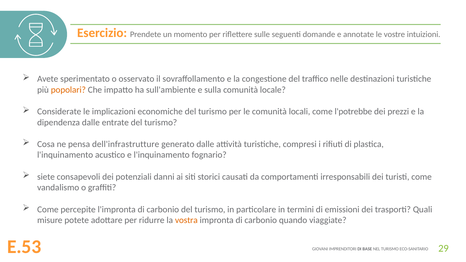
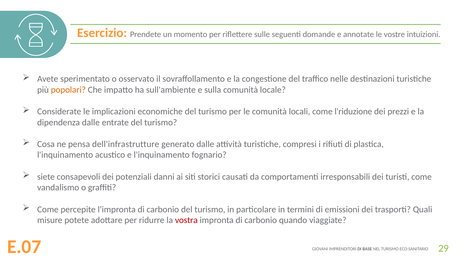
l'potrebbe: l'potrebbe -> l'riduzione
vostra colour: orange -> red
E.53: E.53 -> E.07
